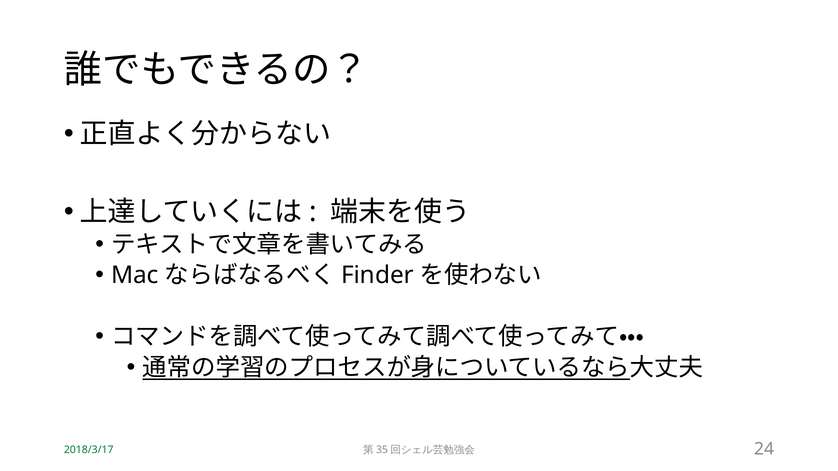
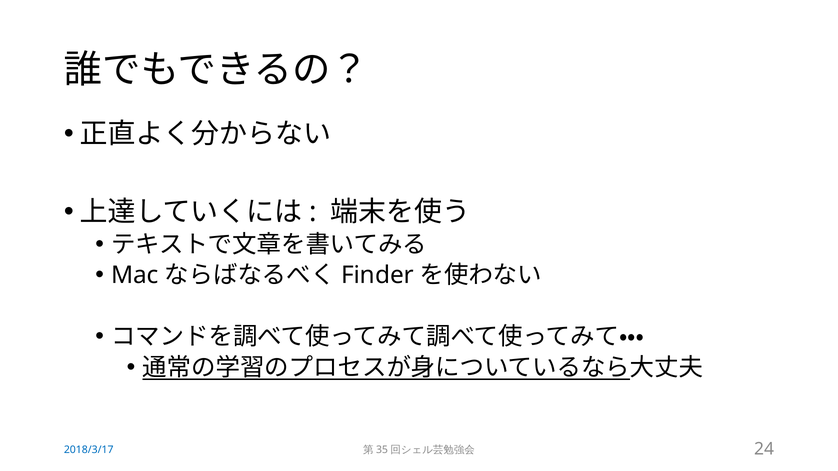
2018/3/17 colour: green -> blue
